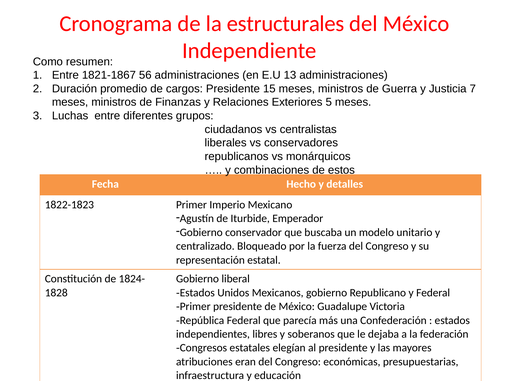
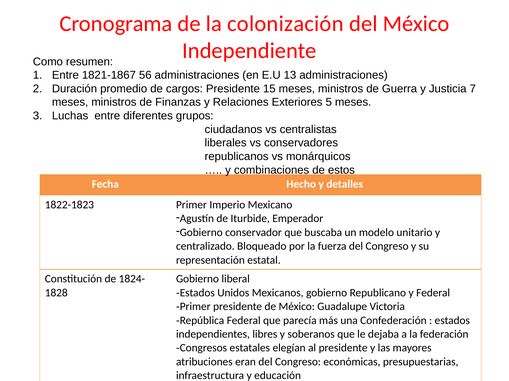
estructurales: estructurales -> colonización
